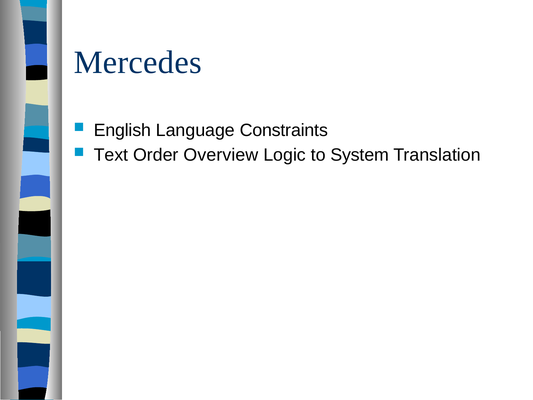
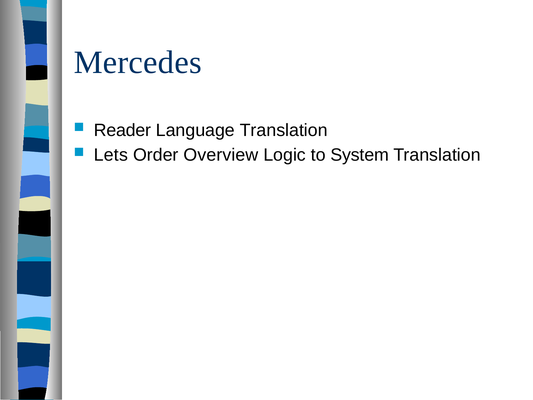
English: English -> Reader
Language Constraints: Constraints -> Translation
Text: Text -> Lets
